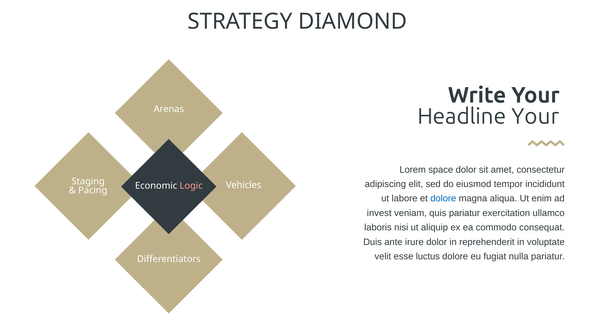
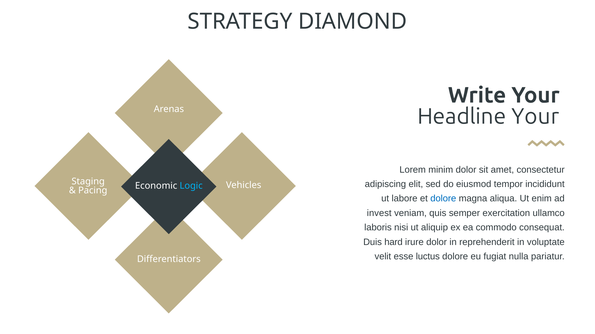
space: space -> minim
Logic colour: pink -> light blue
quis pariatur: pariatur -> semper
ante: ante -> hard
